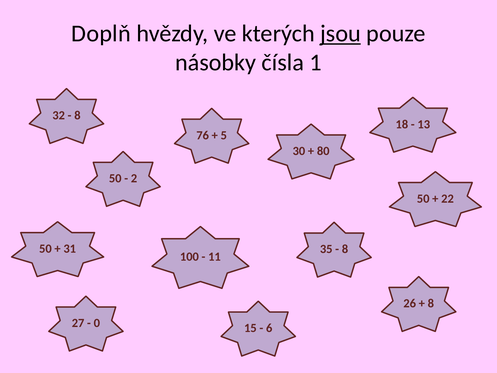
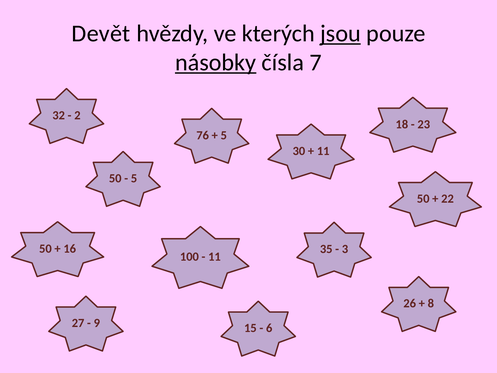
Doplň: Doplň -> Devět
násobky underline: none -> present
1: 1 -> 7
8 at (77, 115): 8 -> 2
13: 13 -> 23
80 at (323, 151): 80 -> 11
2 at (134, 178): 2 -> 5
31: 31 -> 16
8 at (345, 249): 8 -> 3
0: 0 -> 9
